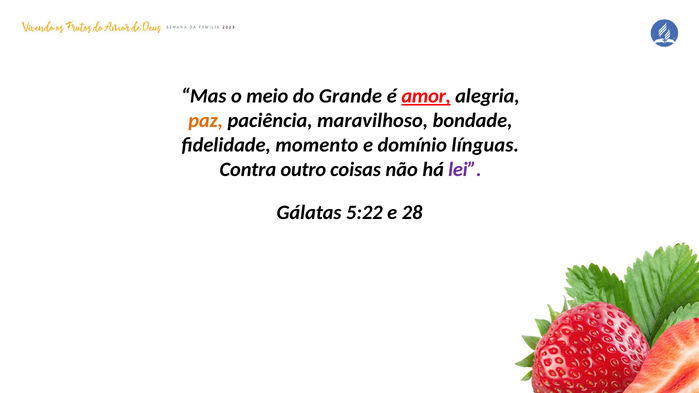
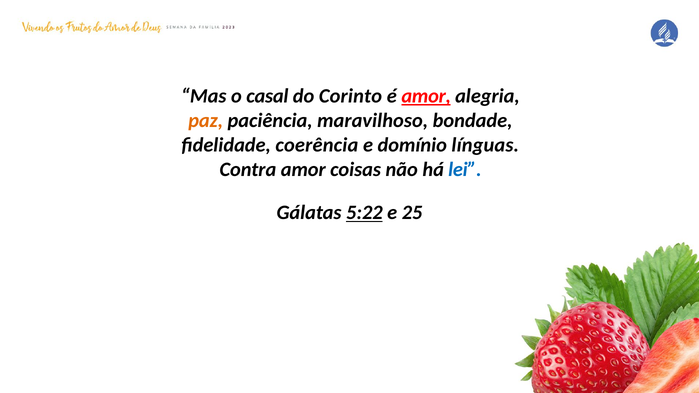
meio: meio -> casal
Grande: Grande -> Corinto
momento: momento -> coerência
Contra outro: outro -> amor
lei colour: purple -> blue
5:22 underline: none -> present
28: 28 -> 25
